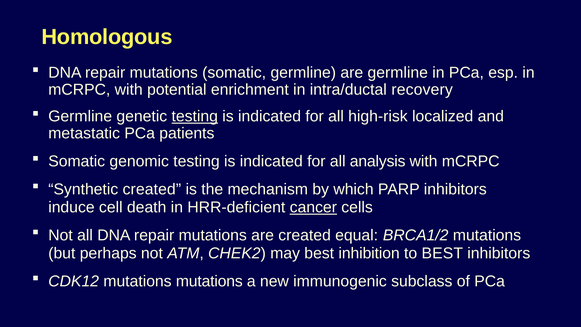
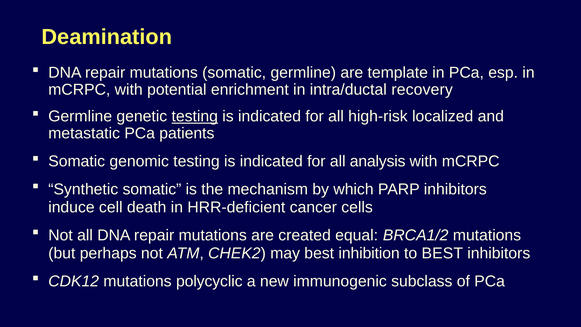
Homologous: Homologous -> Deamination
are germline: germline -> template
Synthetic created: created -> somatic
cancer underline: present -> none
mutations mutations: mutations -> polycyclic
